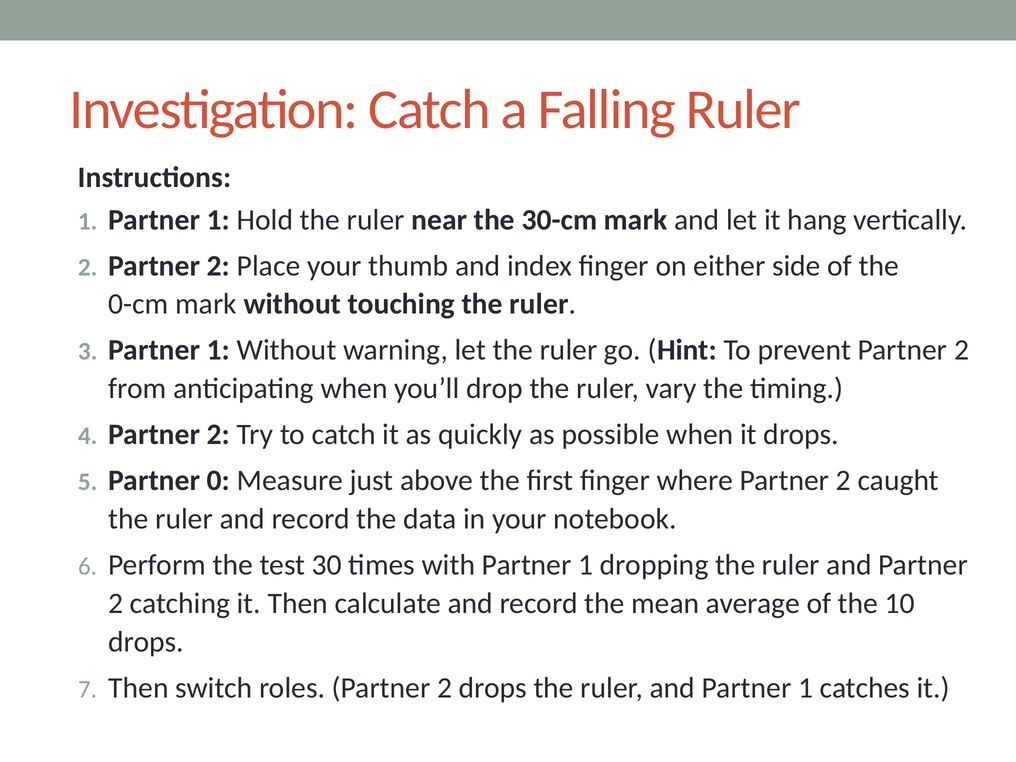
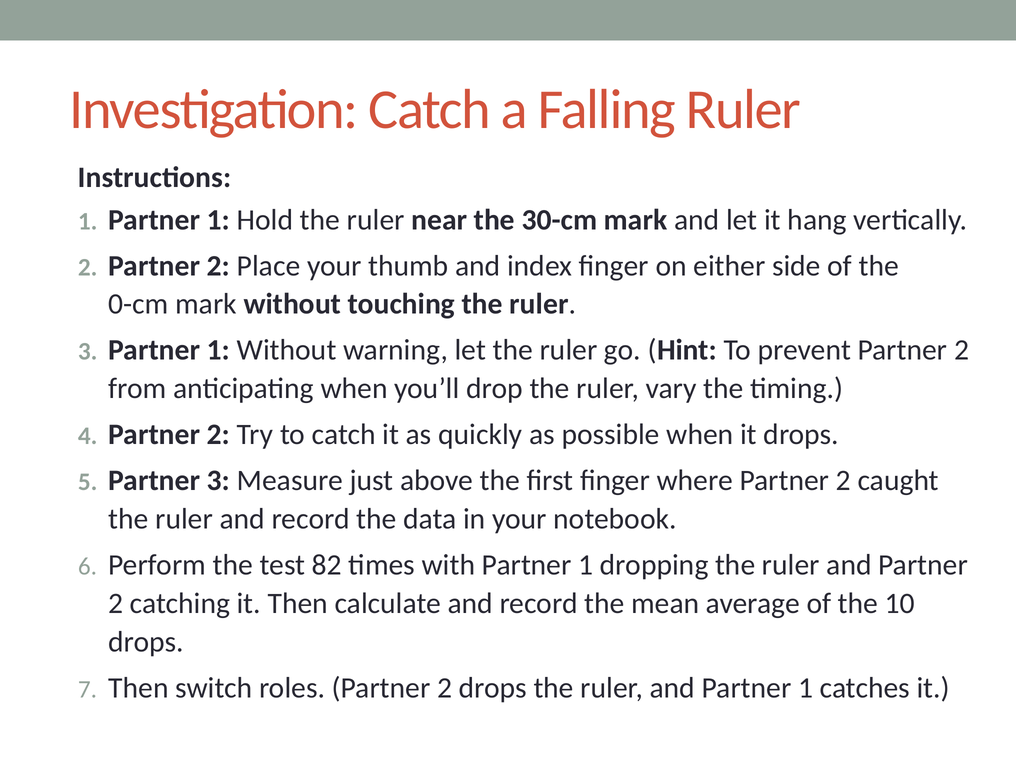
Partner 0: 0 -> 3
30: 30 -> 82
